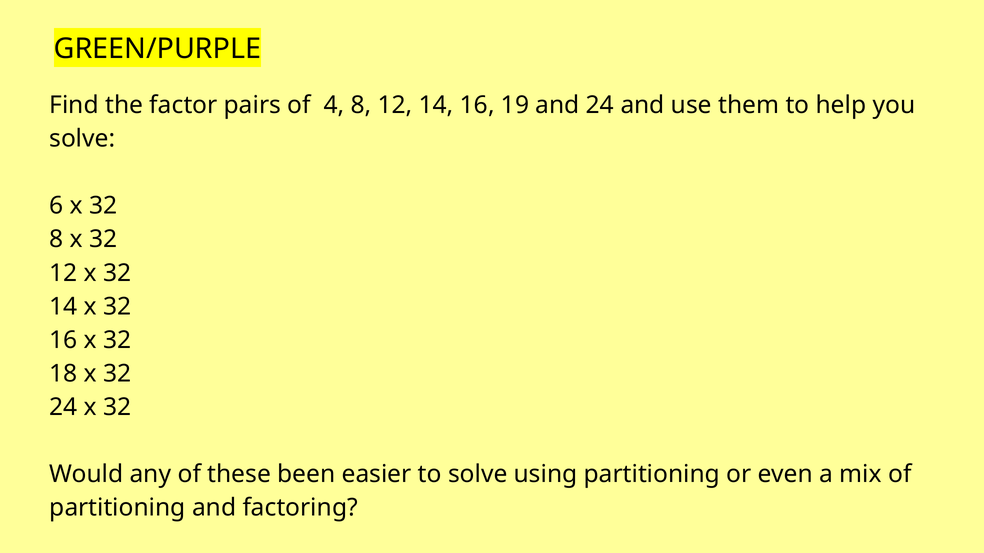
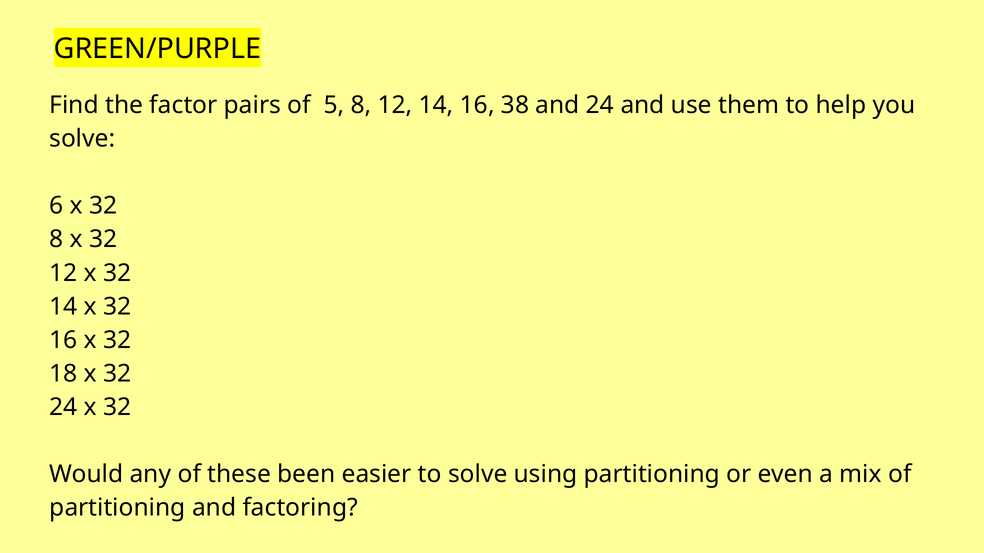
4: 4 -> 5
19: 19 -> 38
